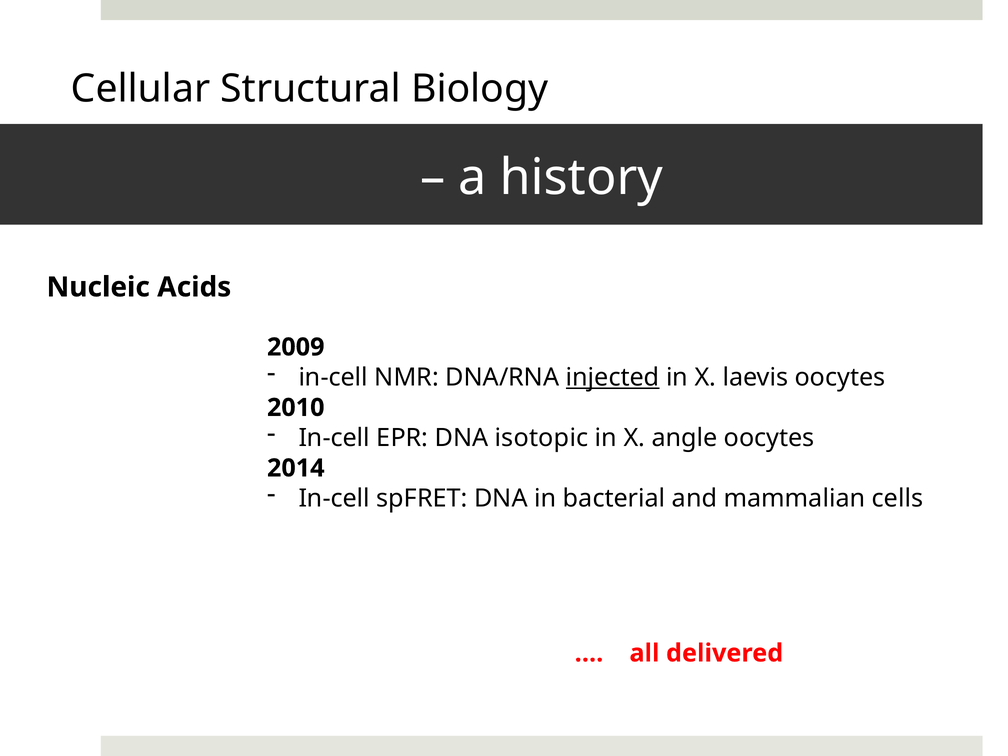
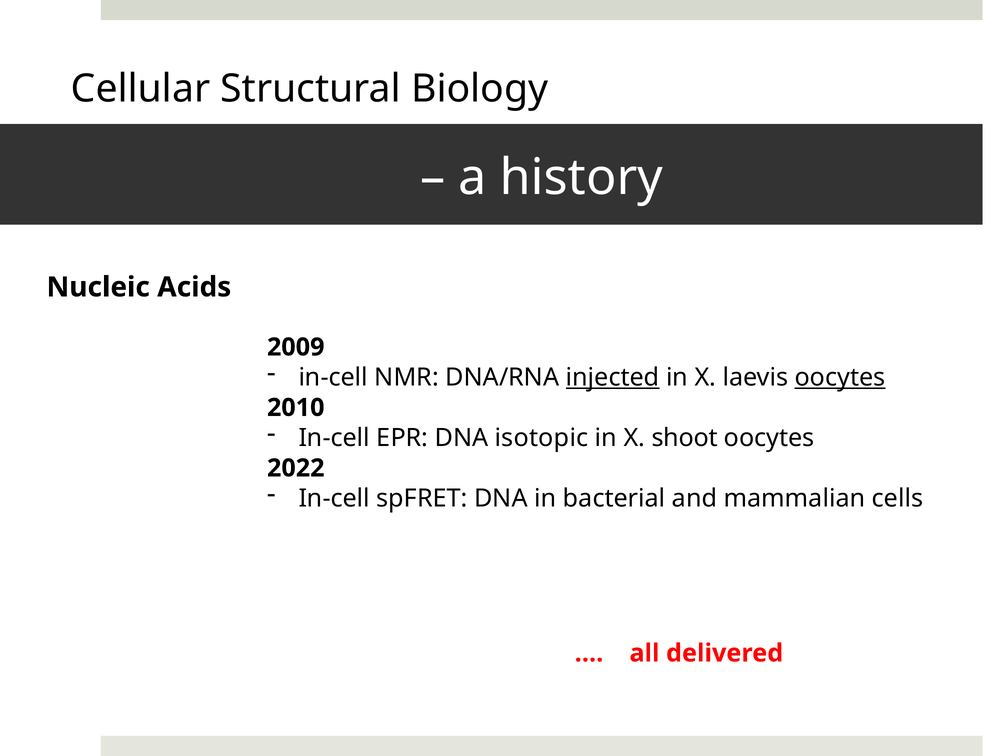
oocytes at (840, 377) underline: none -> present
angle: angle -> shoot
2014: 2014 -> 2022
